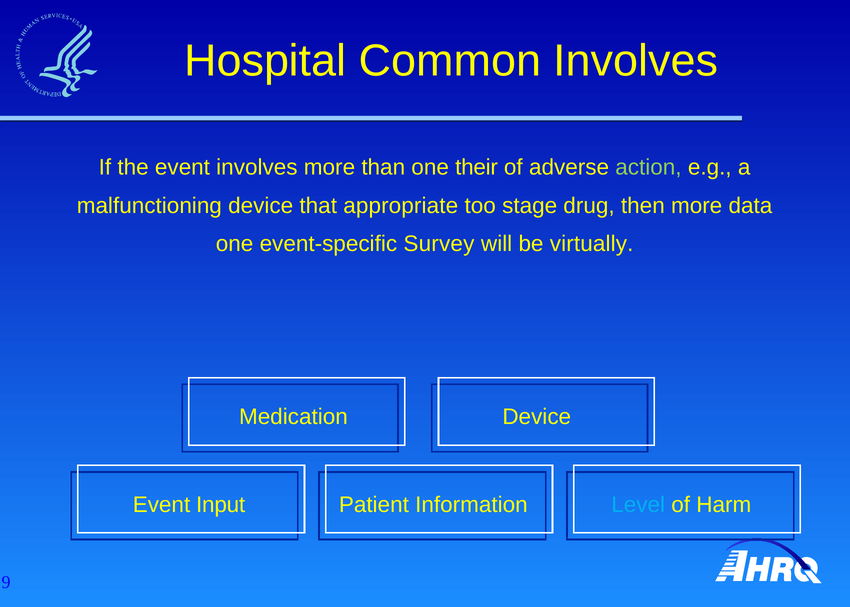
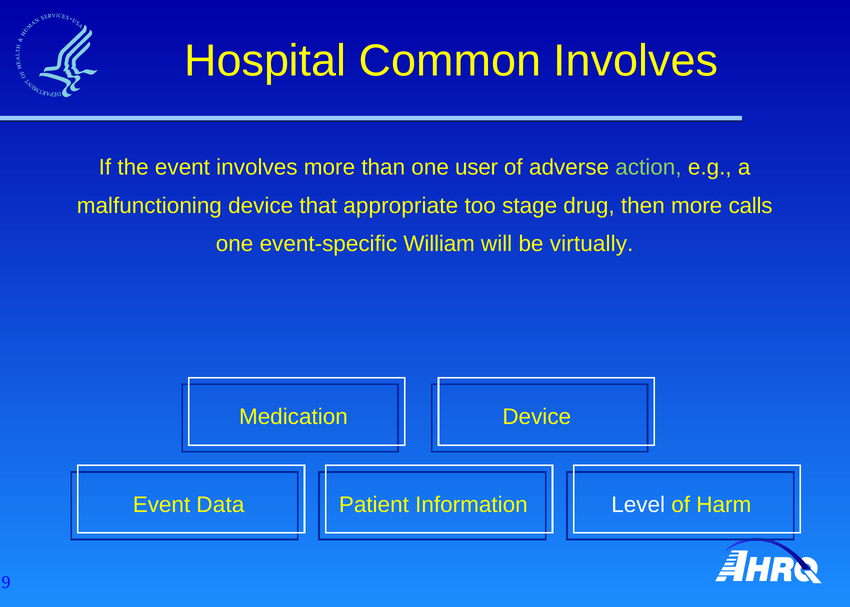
their: their -> user
data: data -> calls
Survey: Survey -> William
Input: Input -> Data
Level colour: light blue -> white
